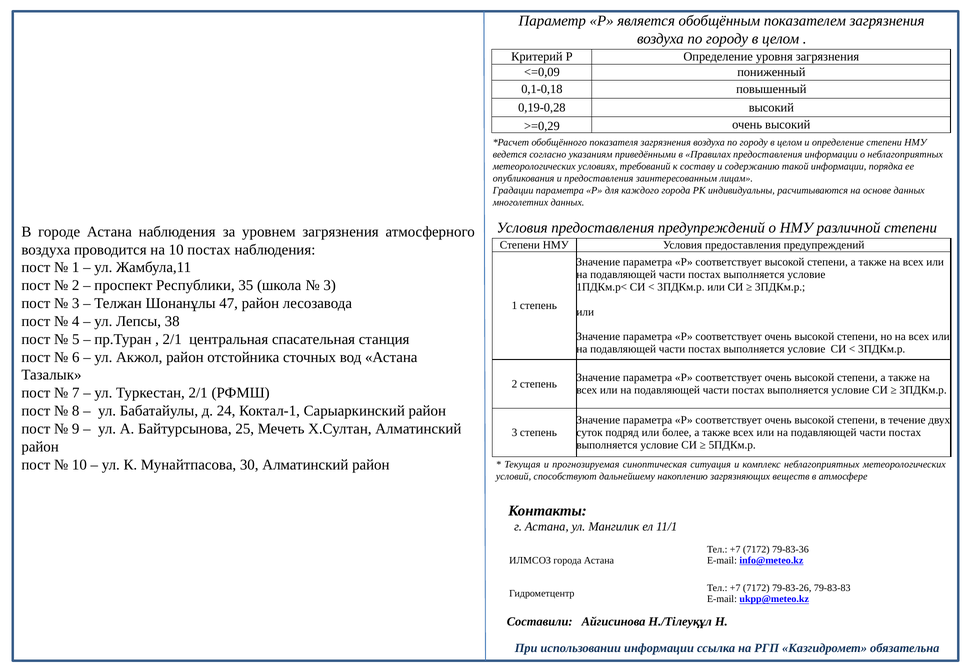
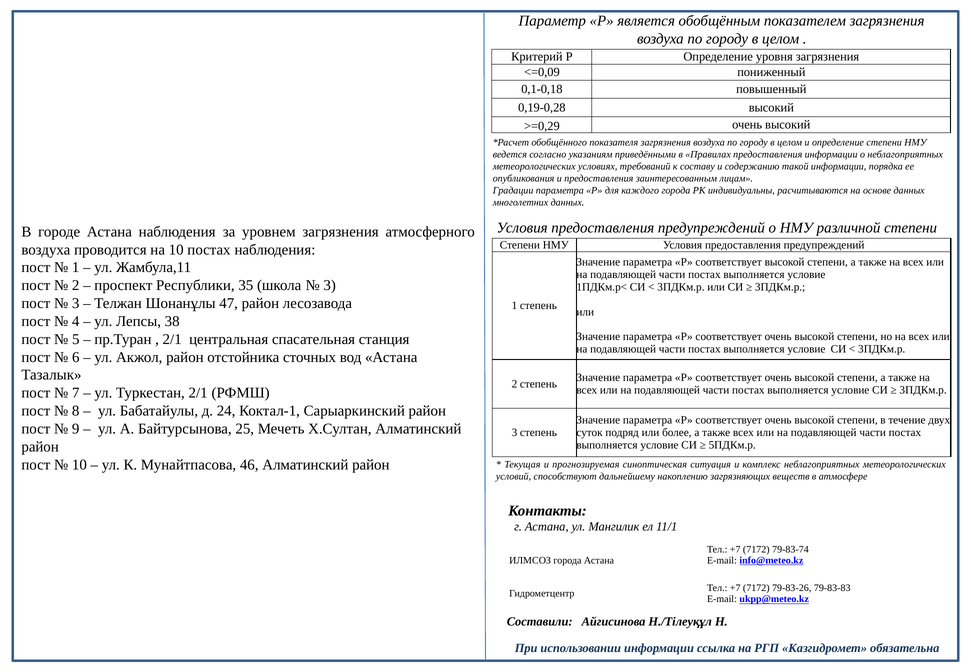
30: 30 -> 46
79-83-36: 79-83-36 -> 79-83-74
